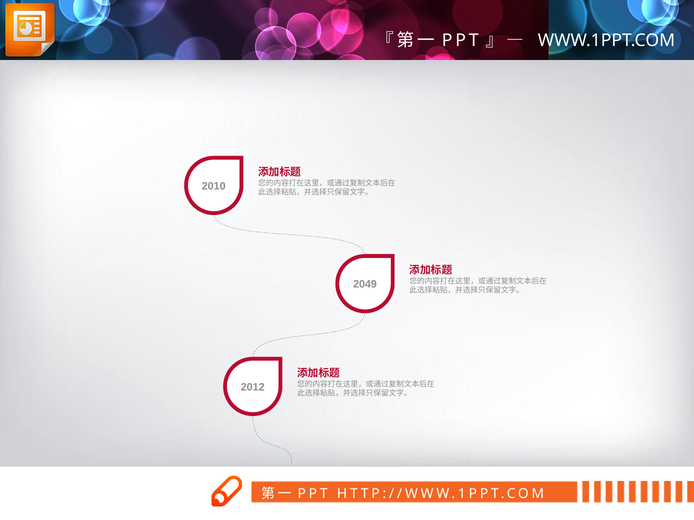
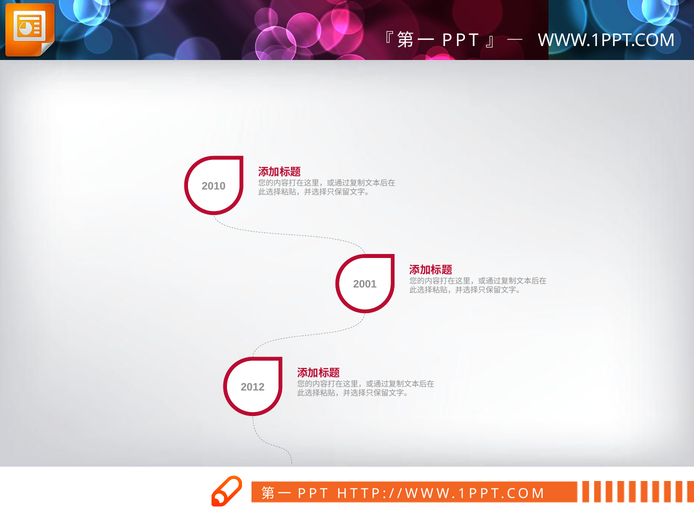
2049: 2049 -> 2001
